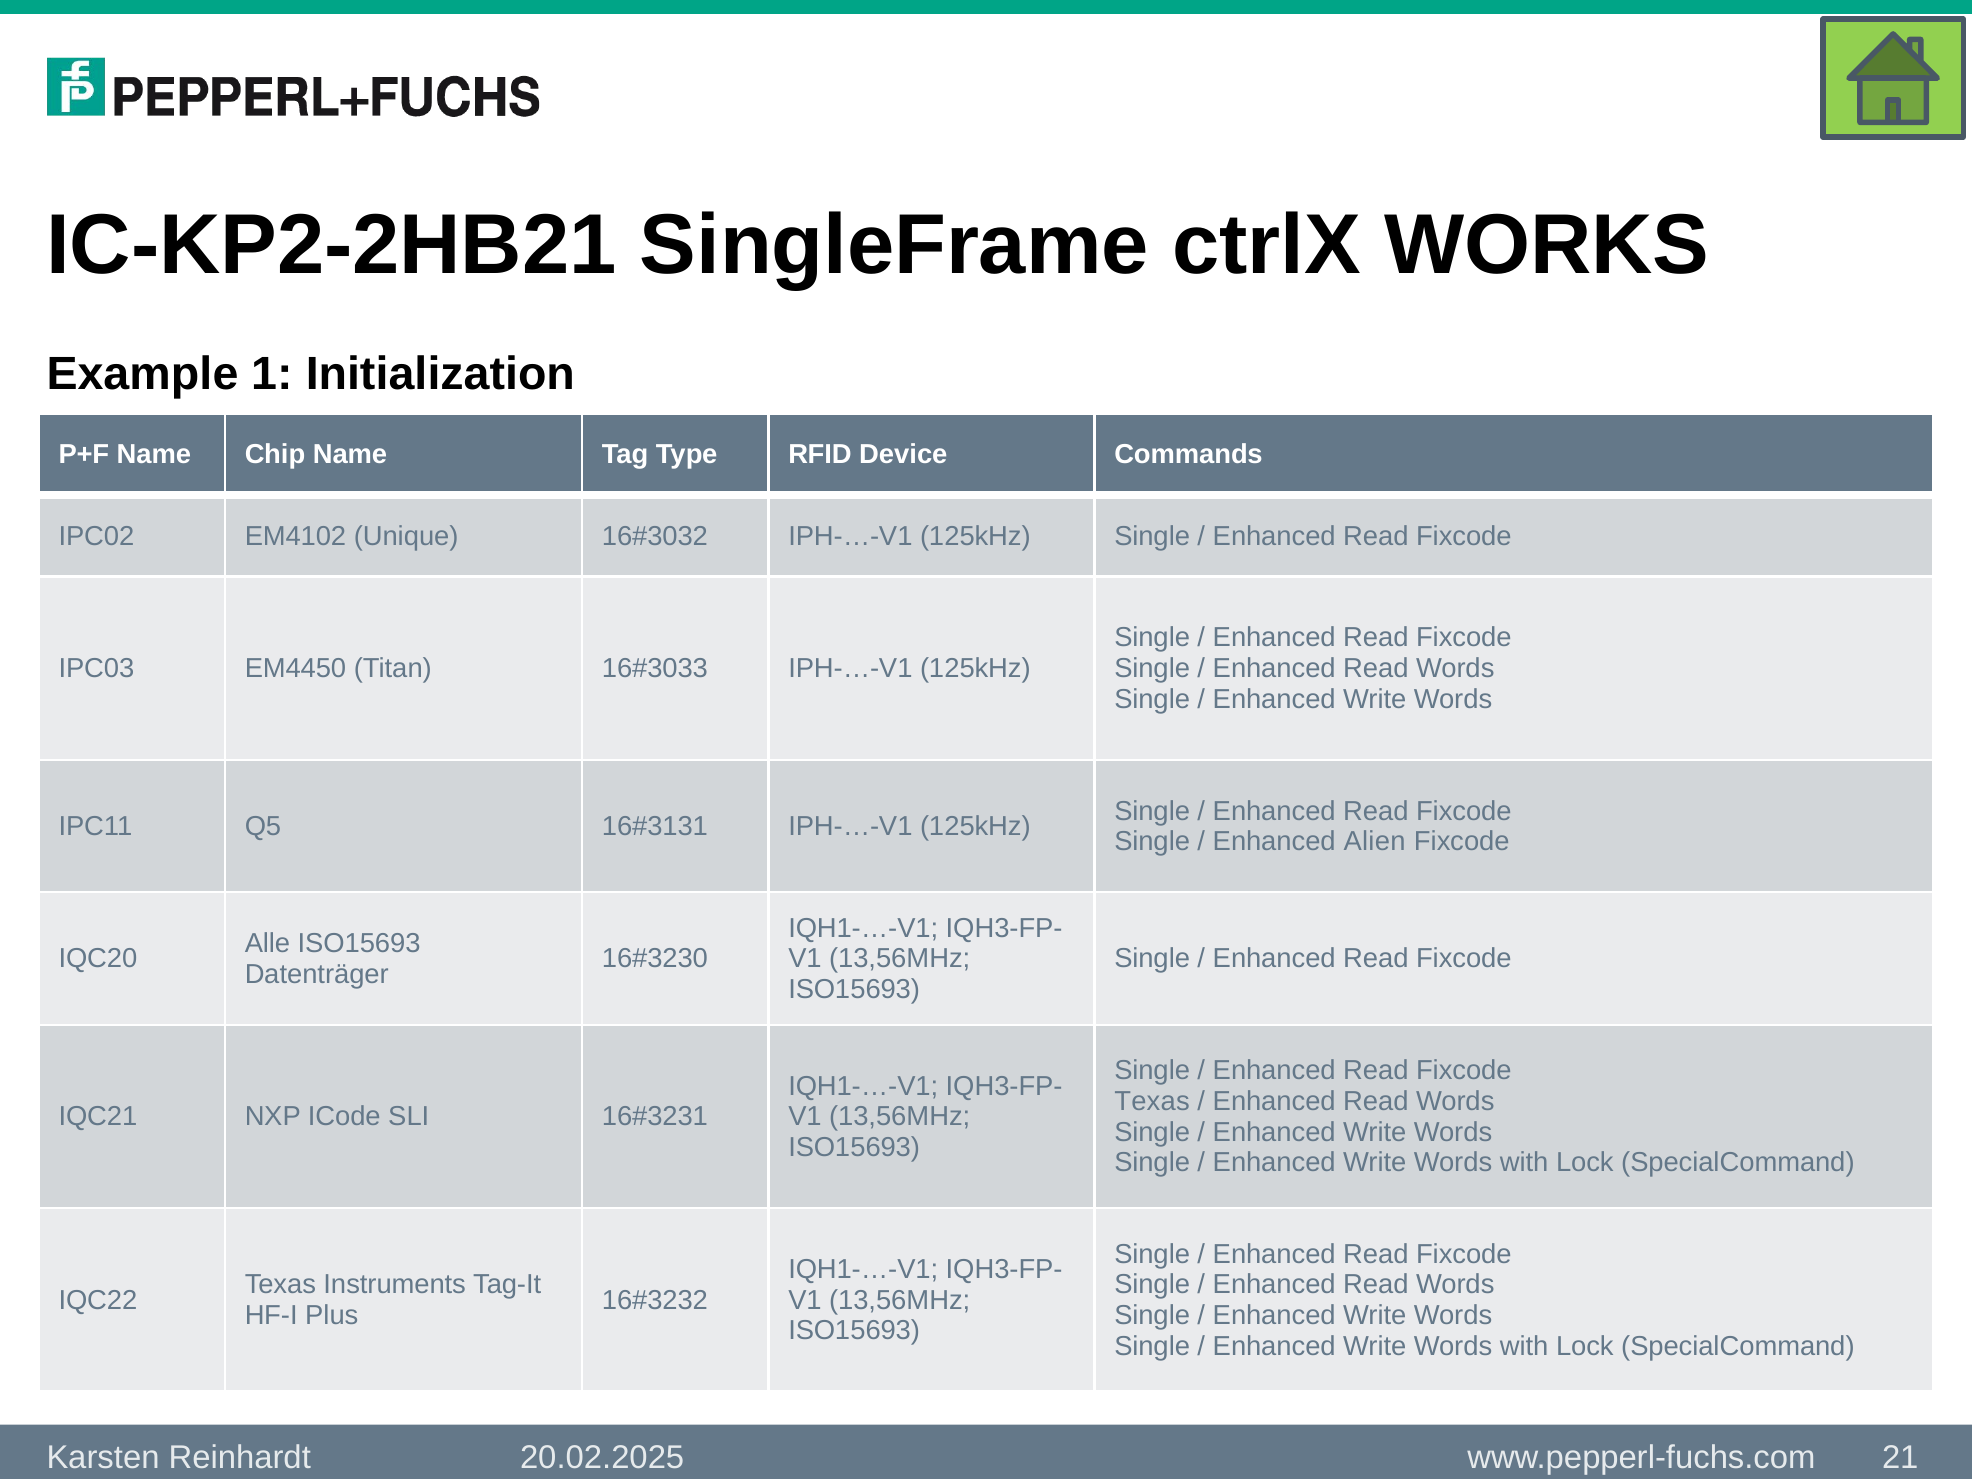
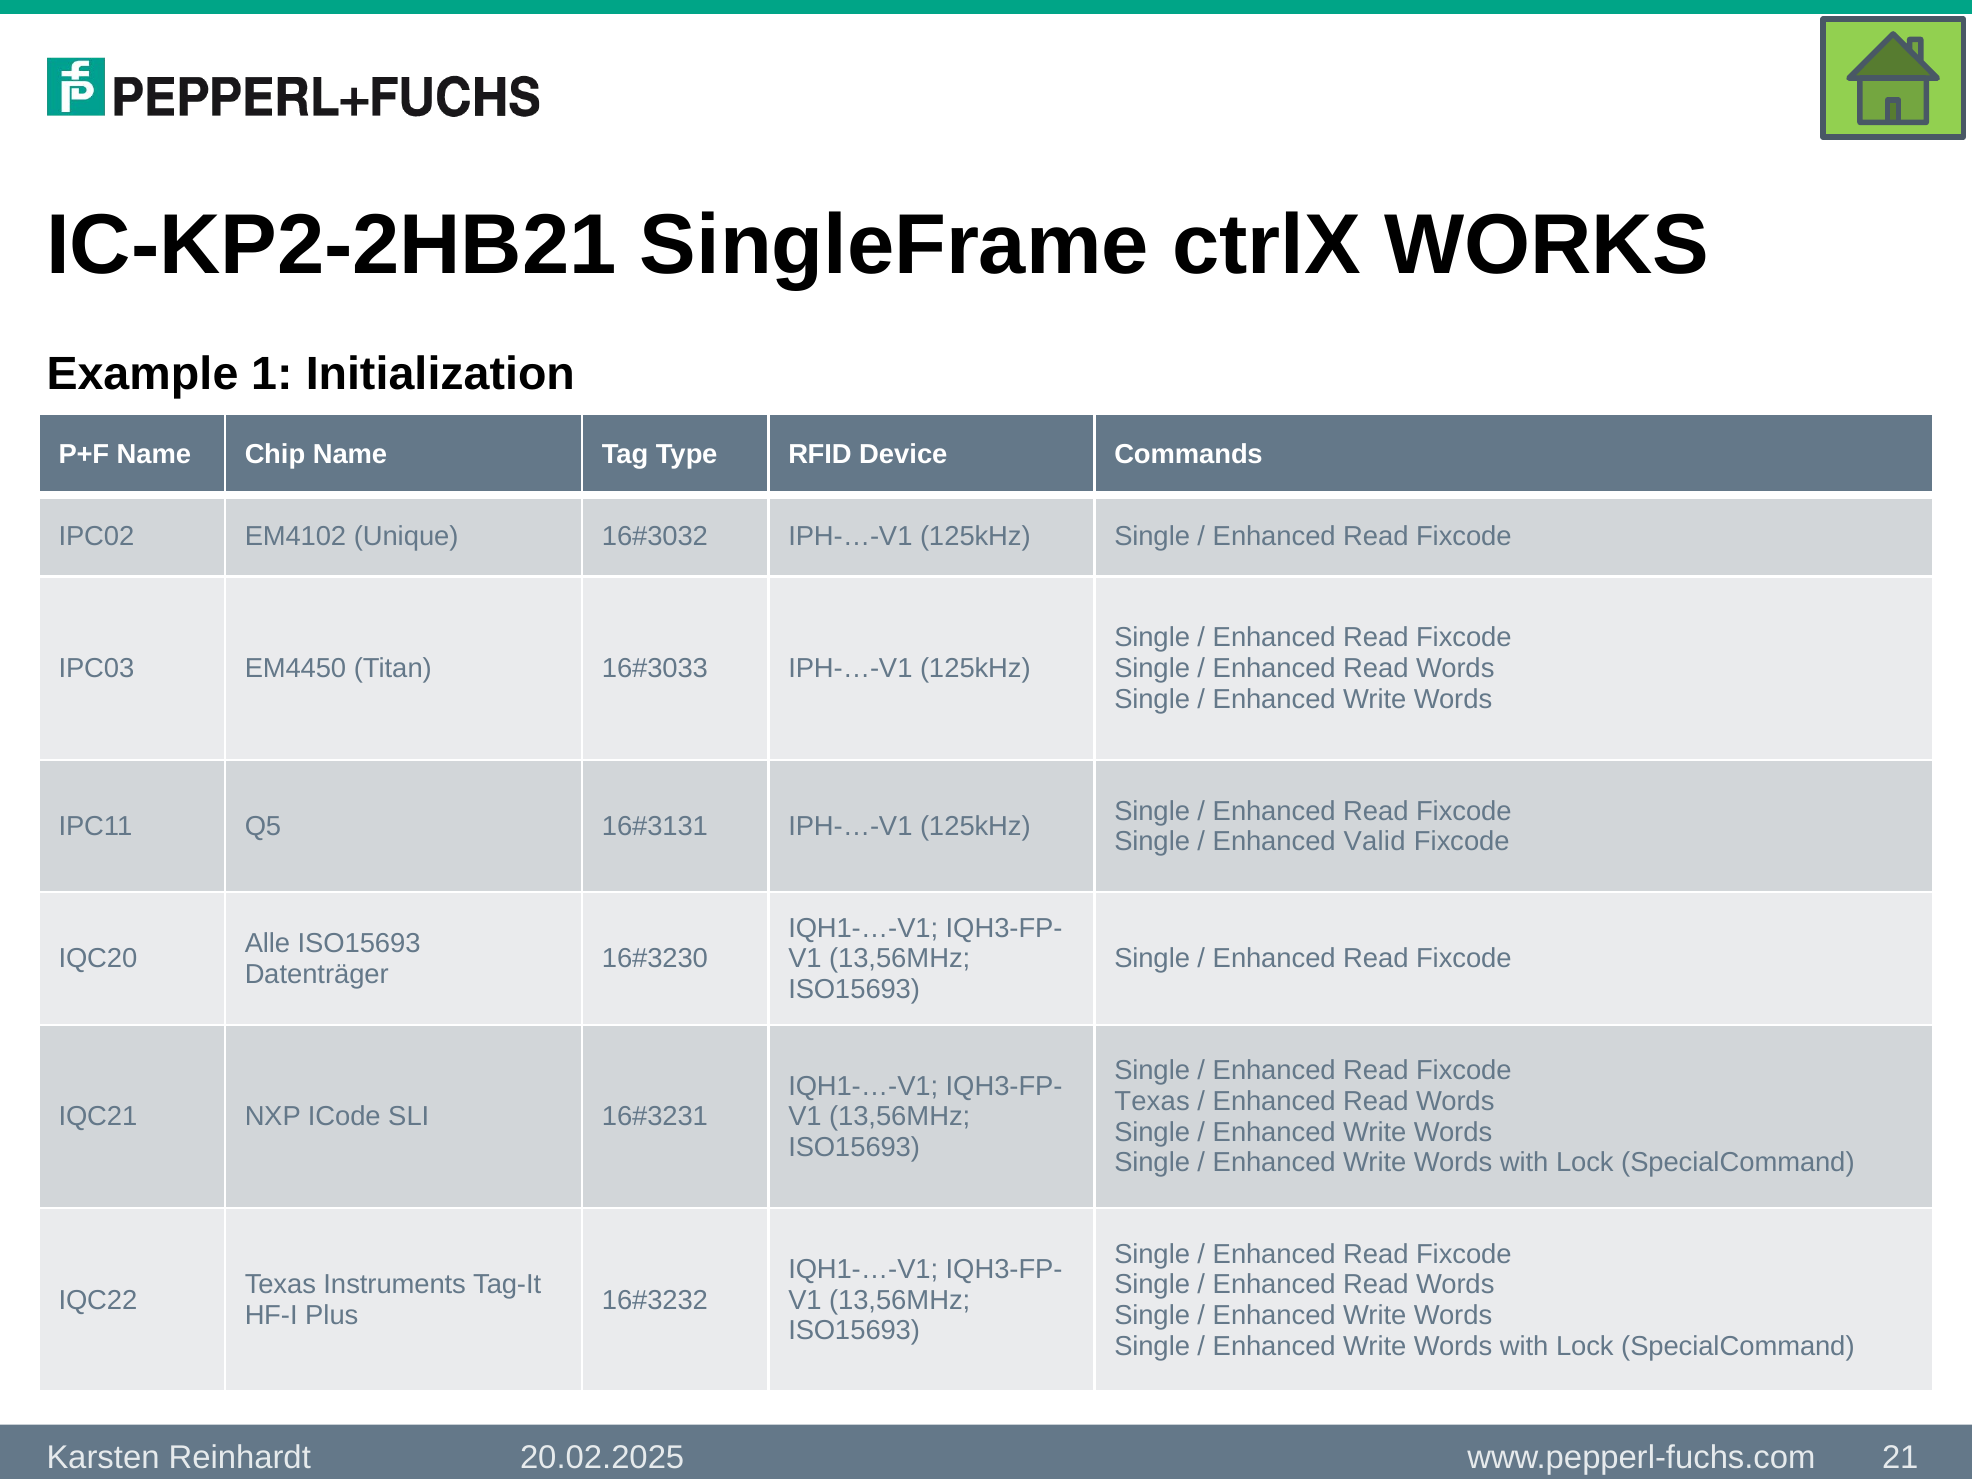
Alien: Alien -> Valid
